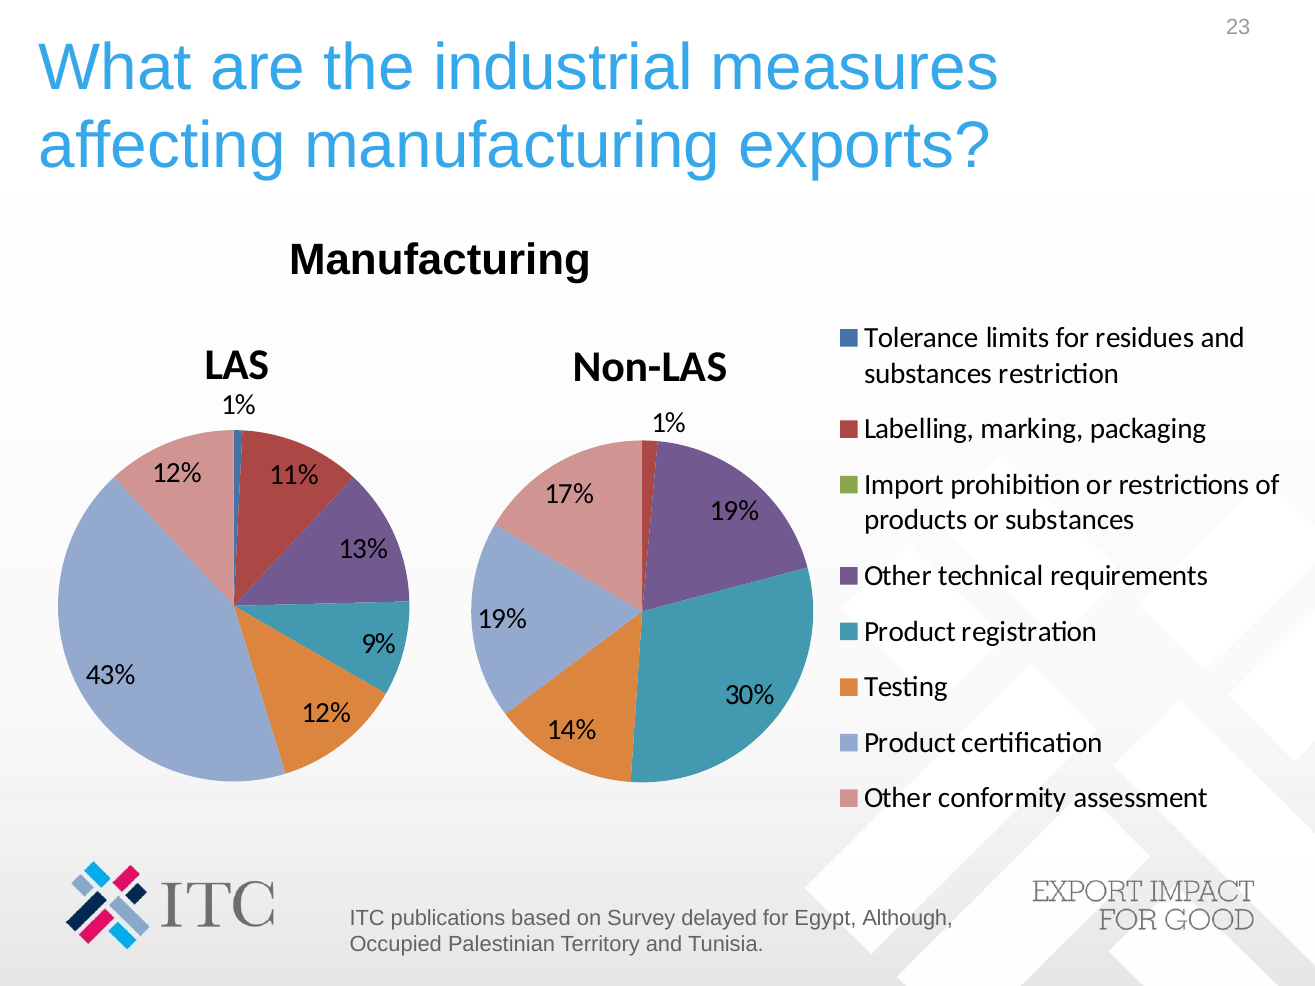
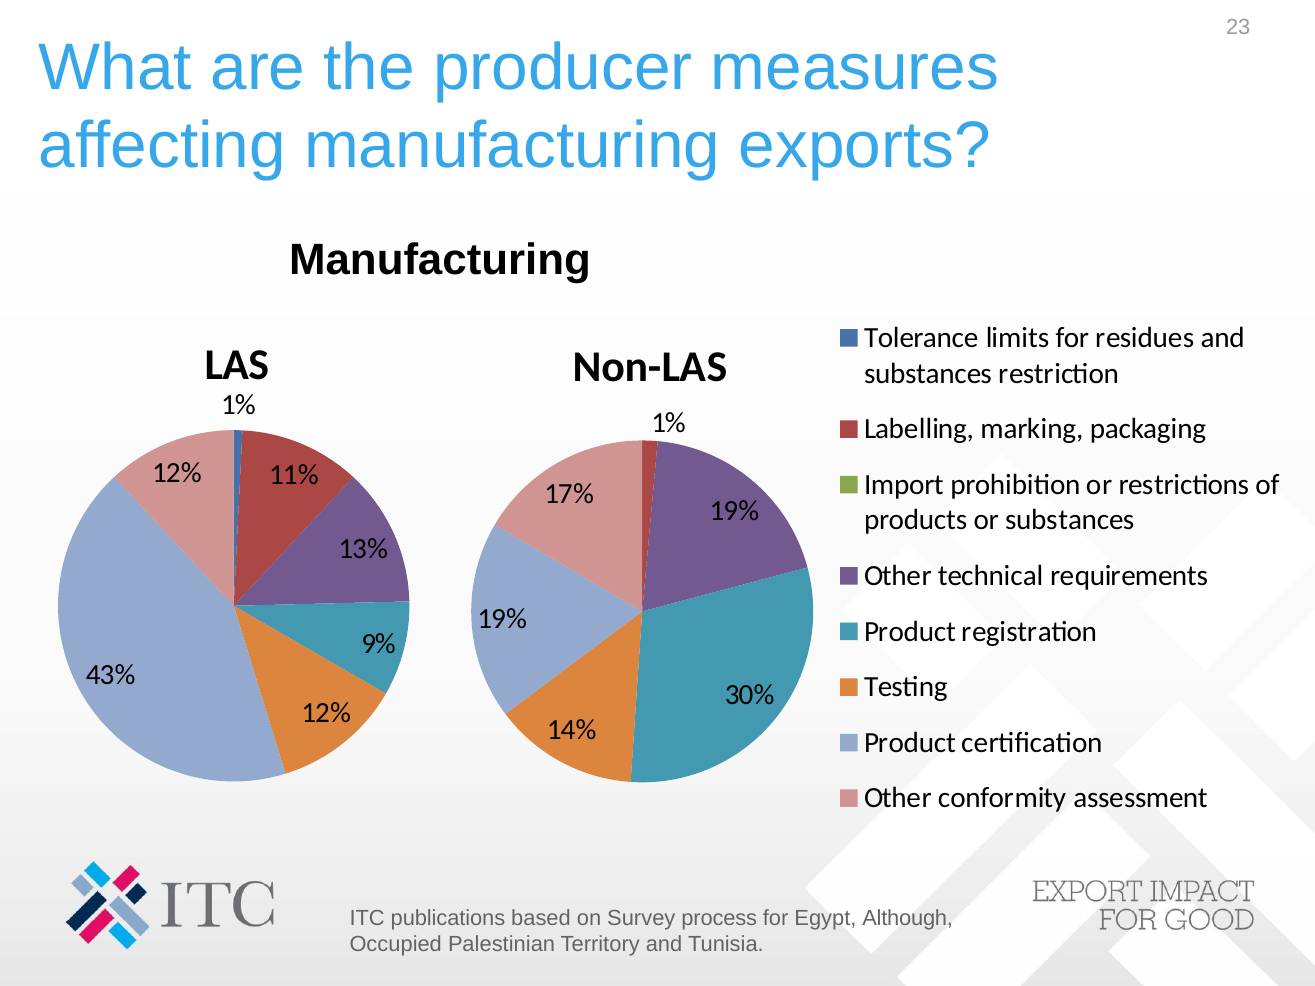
industrial: industrial -> producer
delayed: delayed -> process
